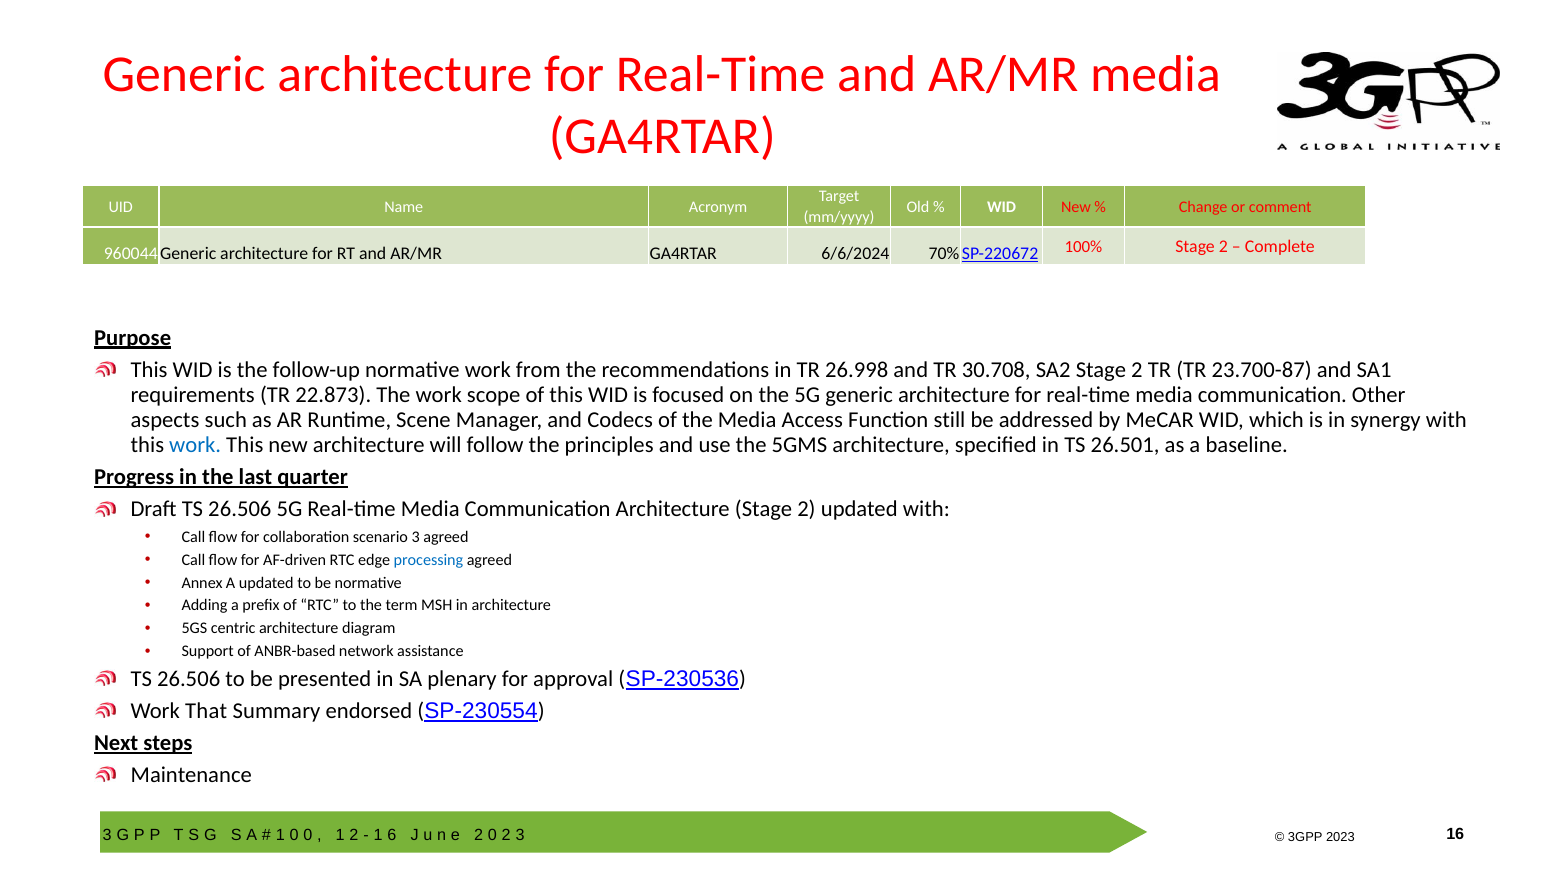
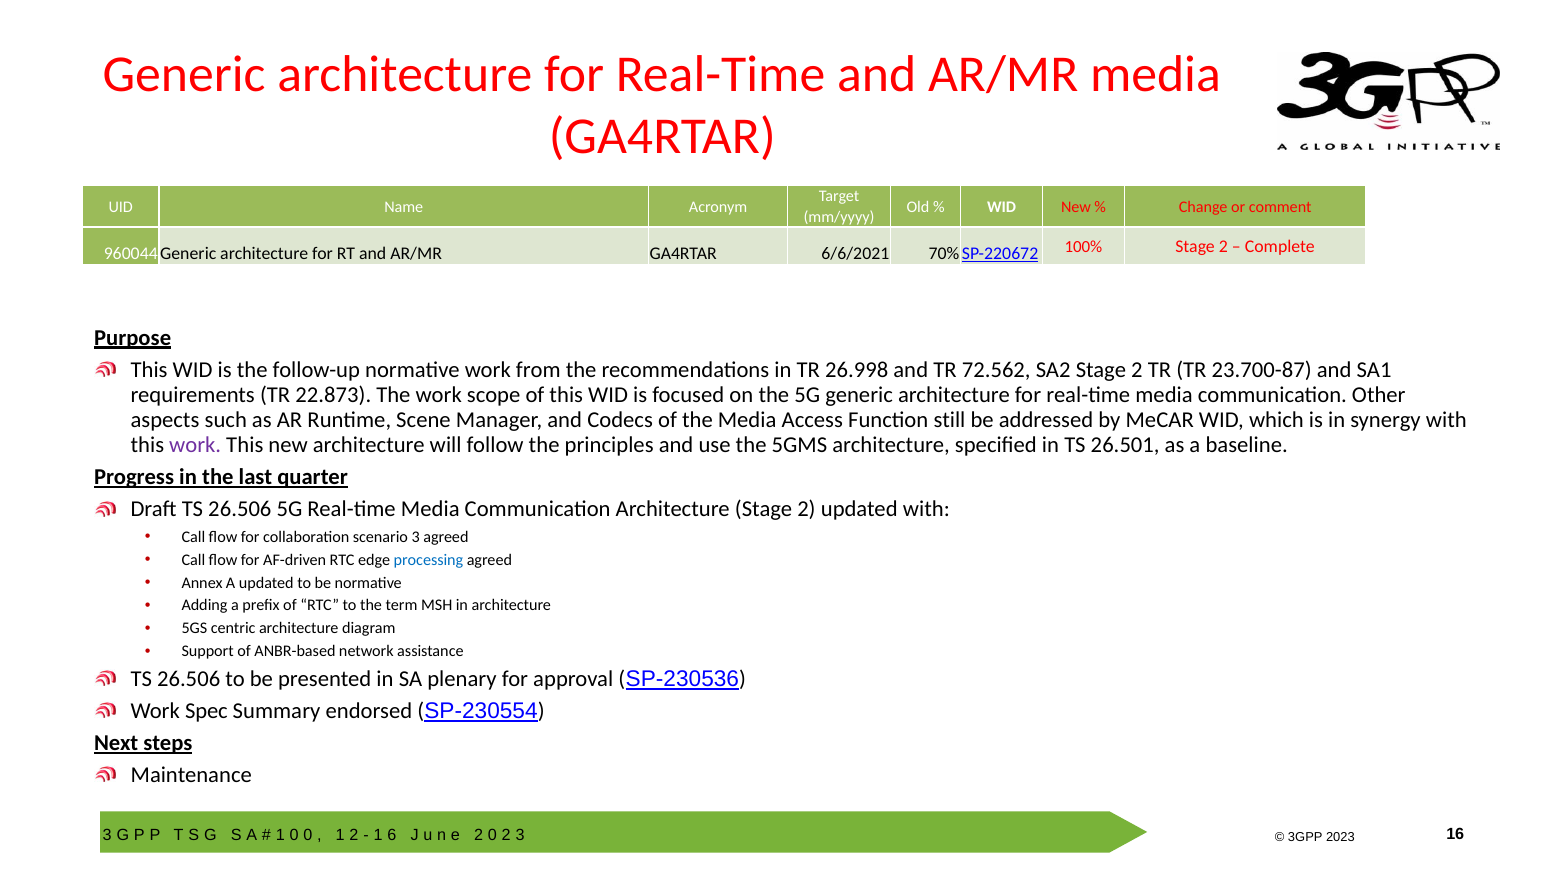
6/6/2024: 6/6/2024 -> 6/6/2021
30.708: 30.708 -> 72.562
work at (195, 445) colour: blue -> purple
That: That -> Spec
